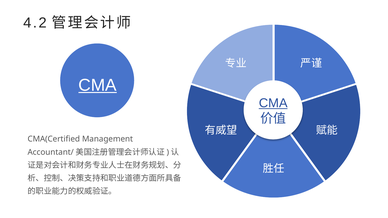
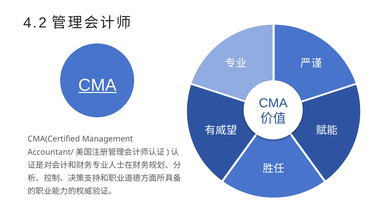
CMA at (273, 103) underline: present -> none
